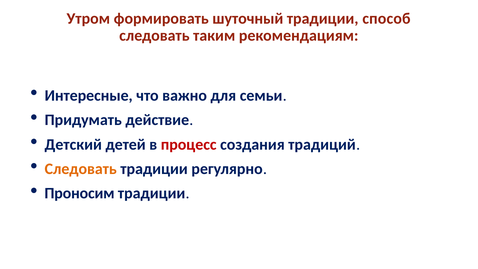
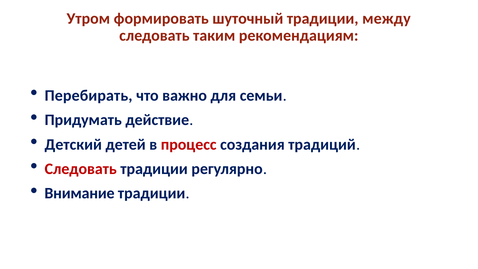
способ: способ -> между
Интересные: Интересные -> Перебирать
Следовать at (81, 169) colour: orange -> red
Проносим: Проносим -> Внимание
